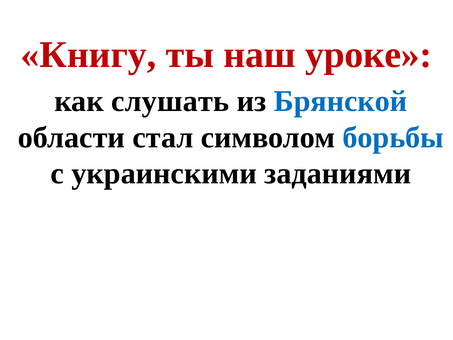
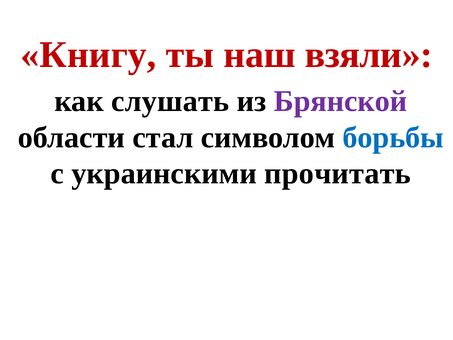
уроке: уроке -> взяли
Брянской colour: blue -> purple
заданиями: заданиями -> прочитать
